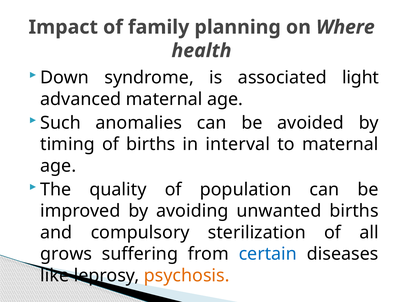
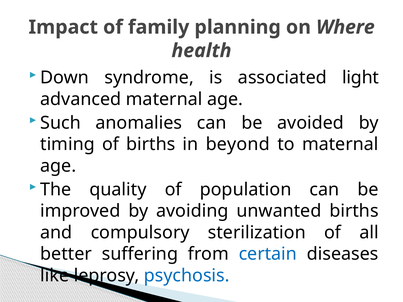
interval: interval -> beyond
grows: grows -> better
psychosis colour: orange -> blue
